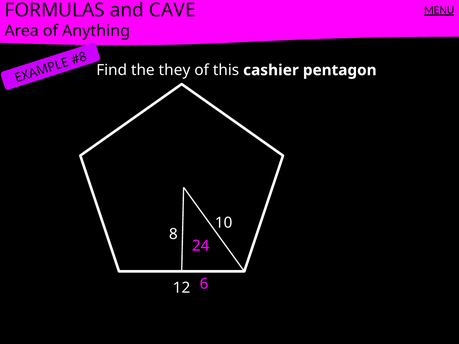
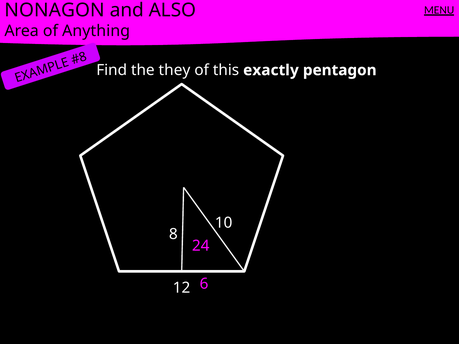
FORMULAS: FORMULAS -> NONAGON
CAVE: CAVE -> ALSO
cashier: cashier -> exactly
